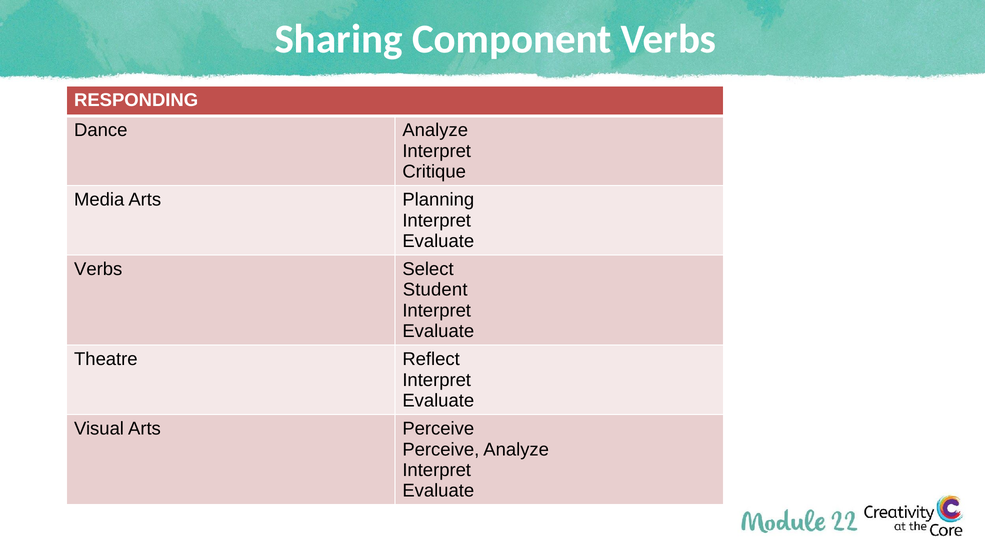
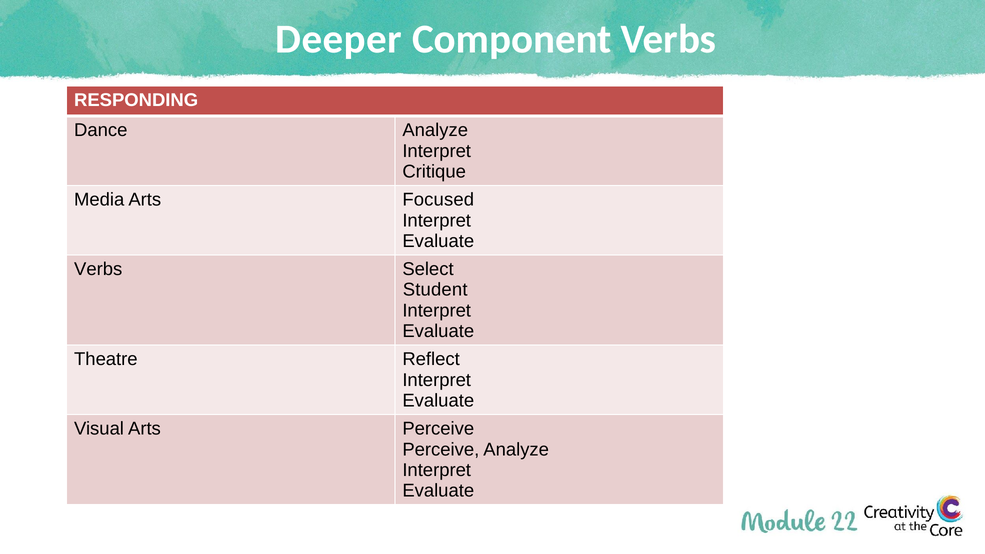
Sharing: Sharing -> Deeper
Planning: Planning -> Focused
